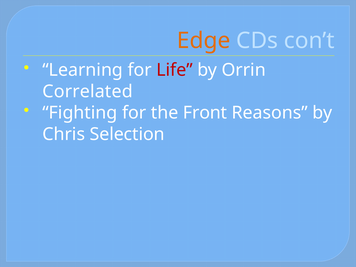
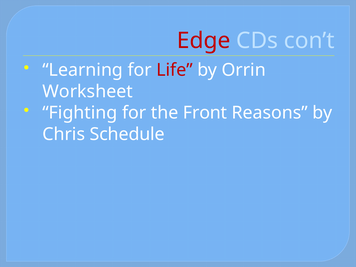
Edge colour: orange -> red
Correlated: Correlated -> Worksheet
Selection: Selection -> Schedule
